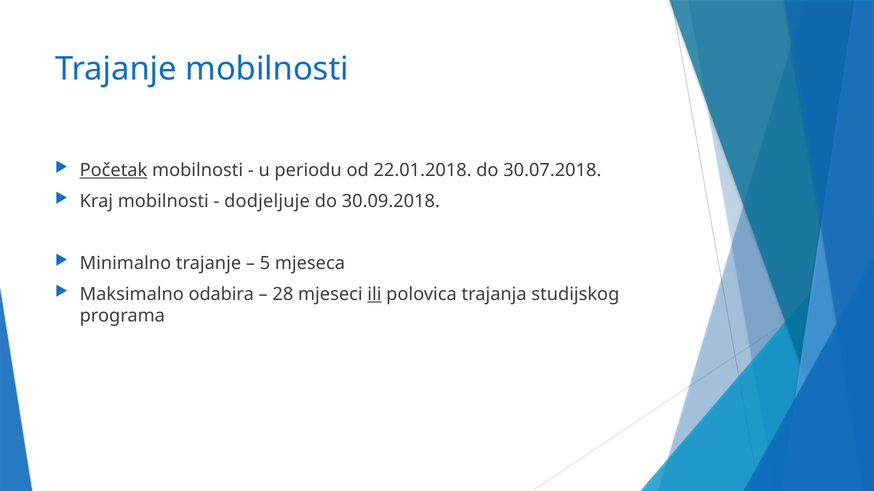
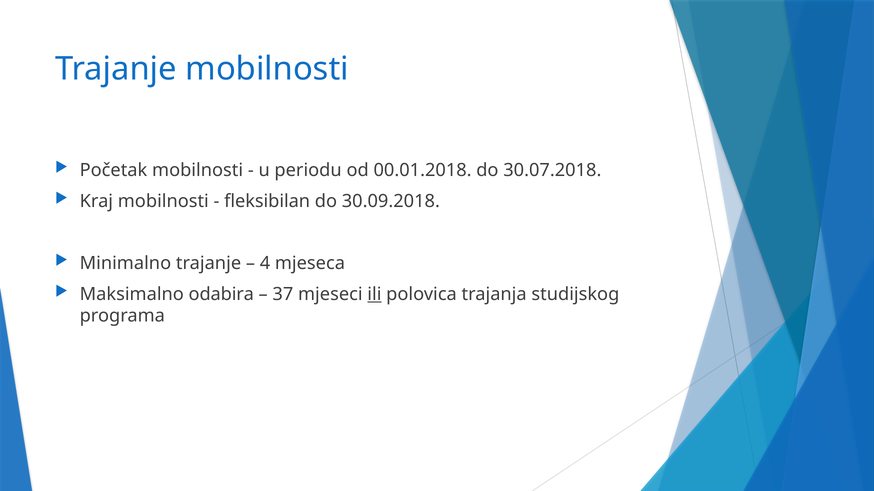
Početak underline: present -> none
22.01.2018: 22.01.2018 -> 00.01.2018
dodjeljuje: dodjeljuje -> fleksibilan
5: 5 -> 4
28: 28 -> 37
